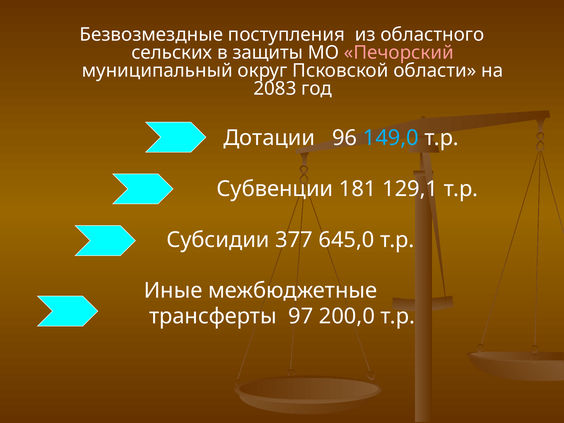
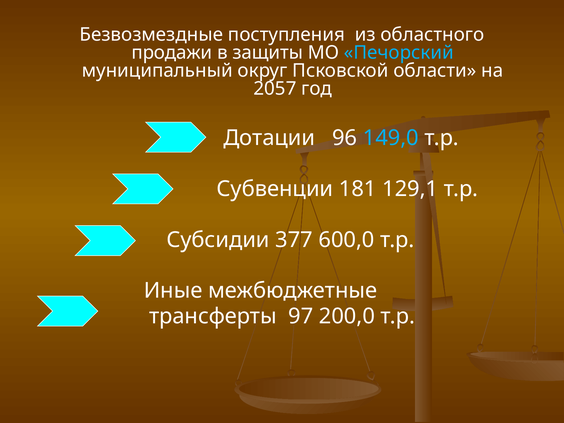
сельских: сельских -> продажи
Печорский colour: pink -> light blue
2083: 2083 -> 2057
645,0: 645,0 -> 600,0
